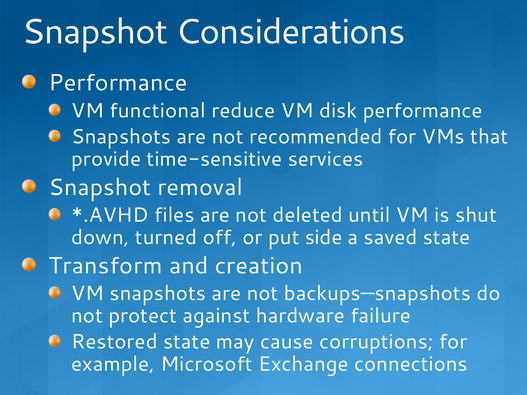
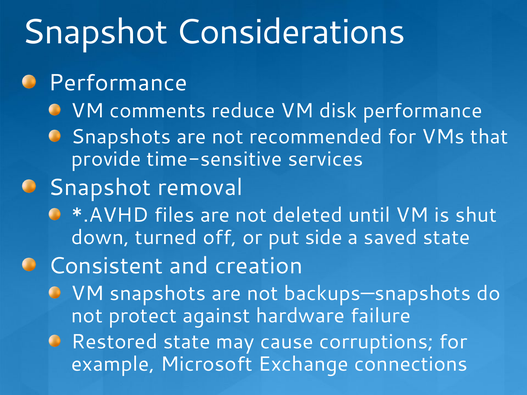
functional: functional -> comments
Transform: Transform -> Consistent
